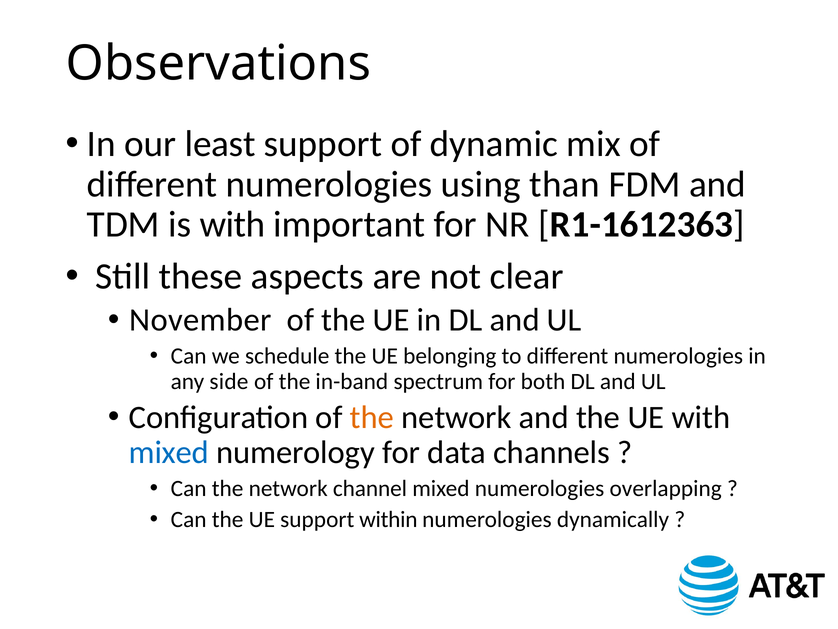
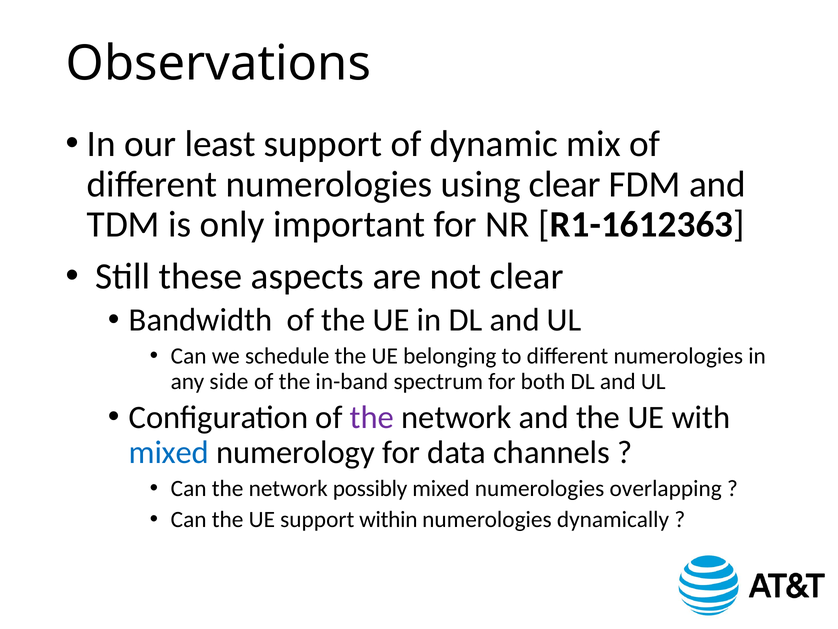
using than: than -> clear
is with: with -> only
November: November -> Bandwidth
the at (372, 417) colour: orange -> purple
channel: channel -> possibly
